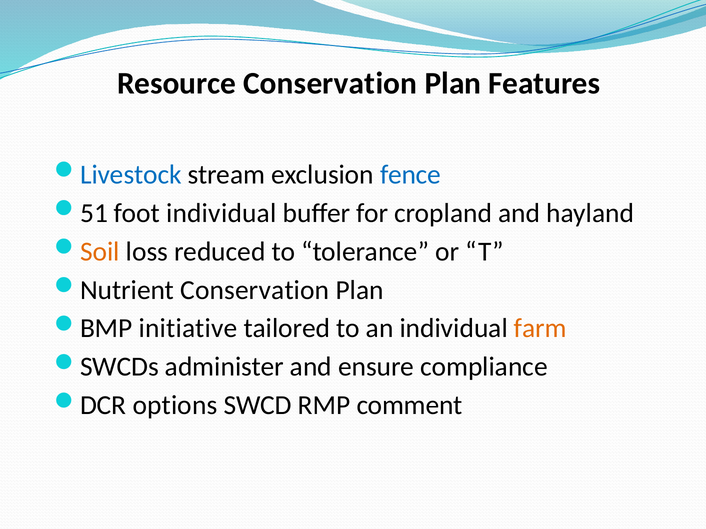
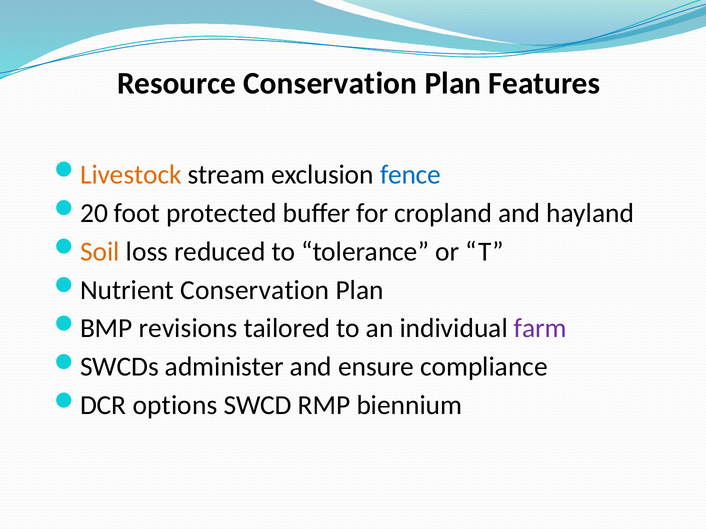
Livestock colour: blue -> orange
51: 51 -> 20
foot individual: individual -> protected
initiative: initiative -> revisions
farm colour: orange -> purple
comment: comment -> biennium
